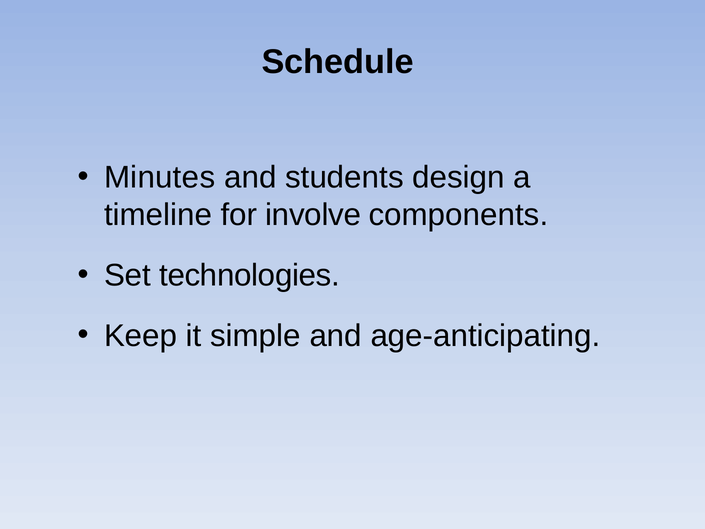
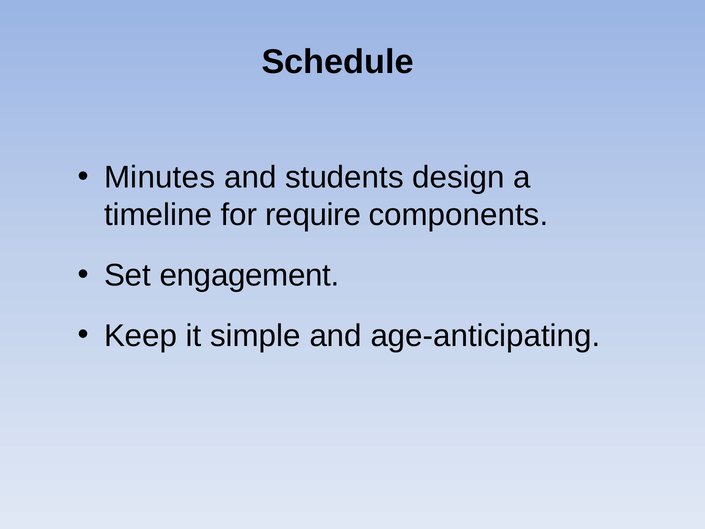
involve: involve -> require
technologies: technologies -> engagement
